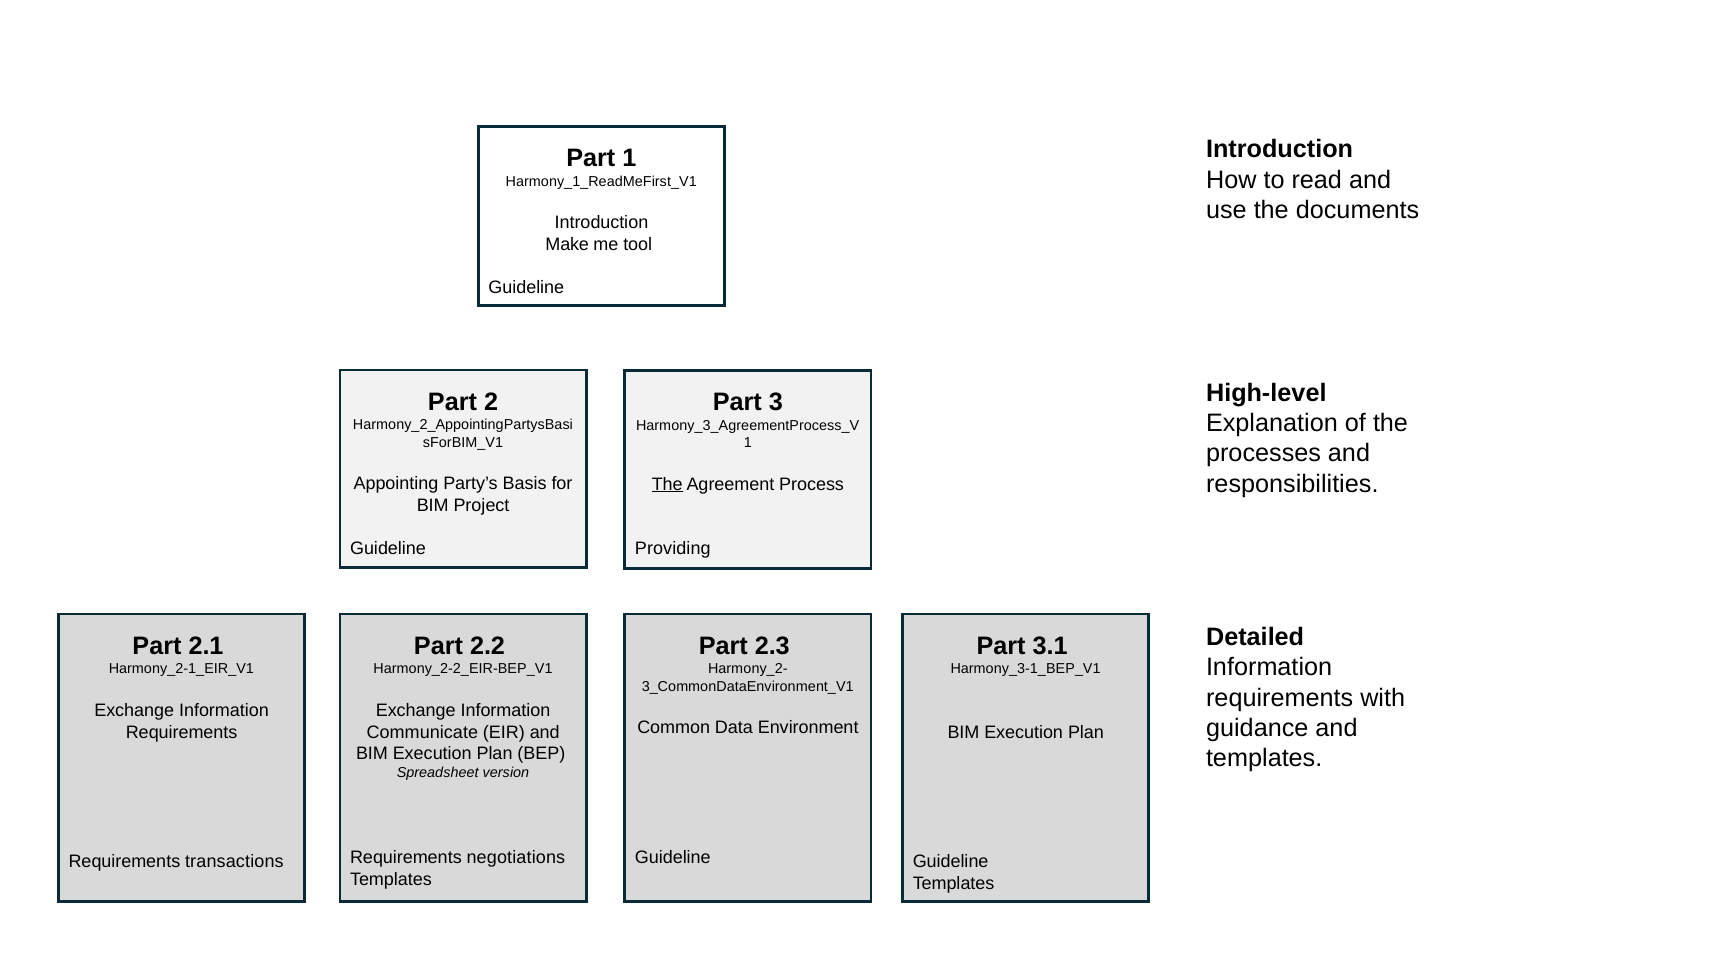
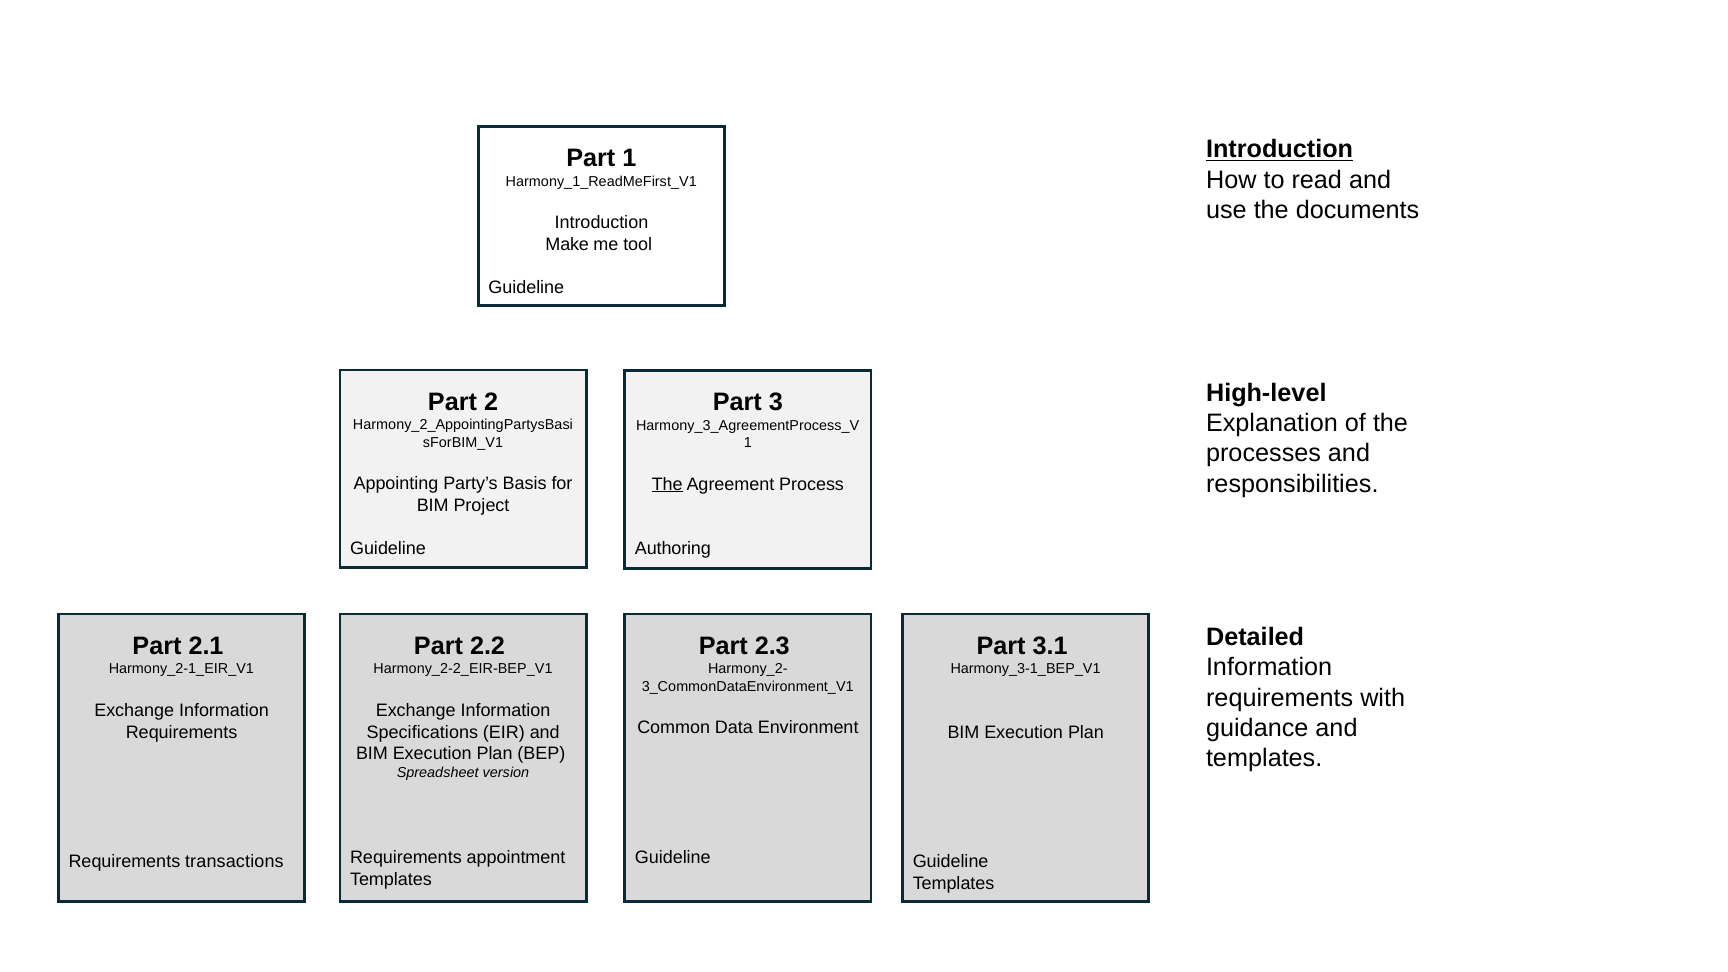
Introduction at (1280, 150) underline: none -> present
Providing: Providing -> Authoring
Communicate: Communicate -> Specifications
negotiations: negotiations -> appointment
